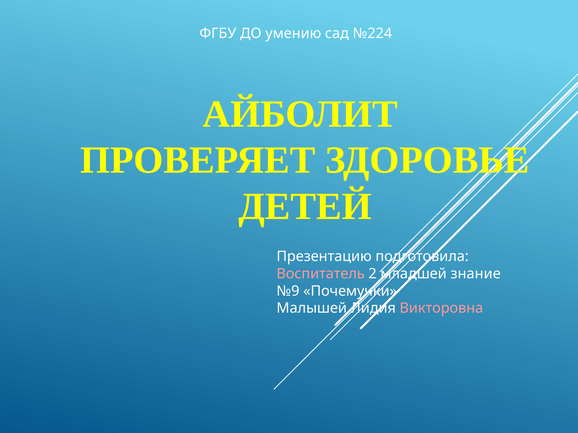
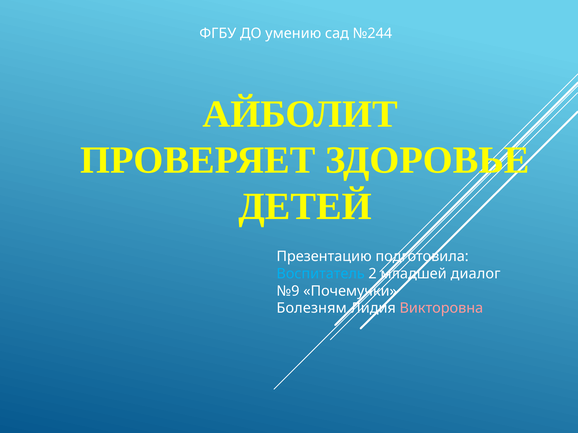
№224: №224 -> №244
Воспитатель colour: pink -> light blue
знание: знание -> диалог
Малышей: Малышей -> Болезням
